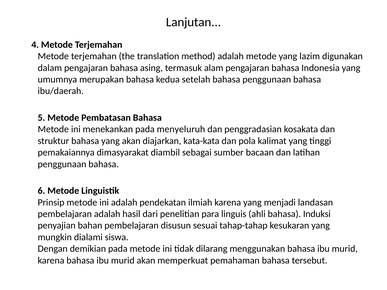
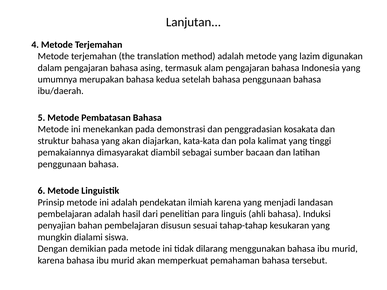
menyeluruh: menyeluruh -> demonstrasi
